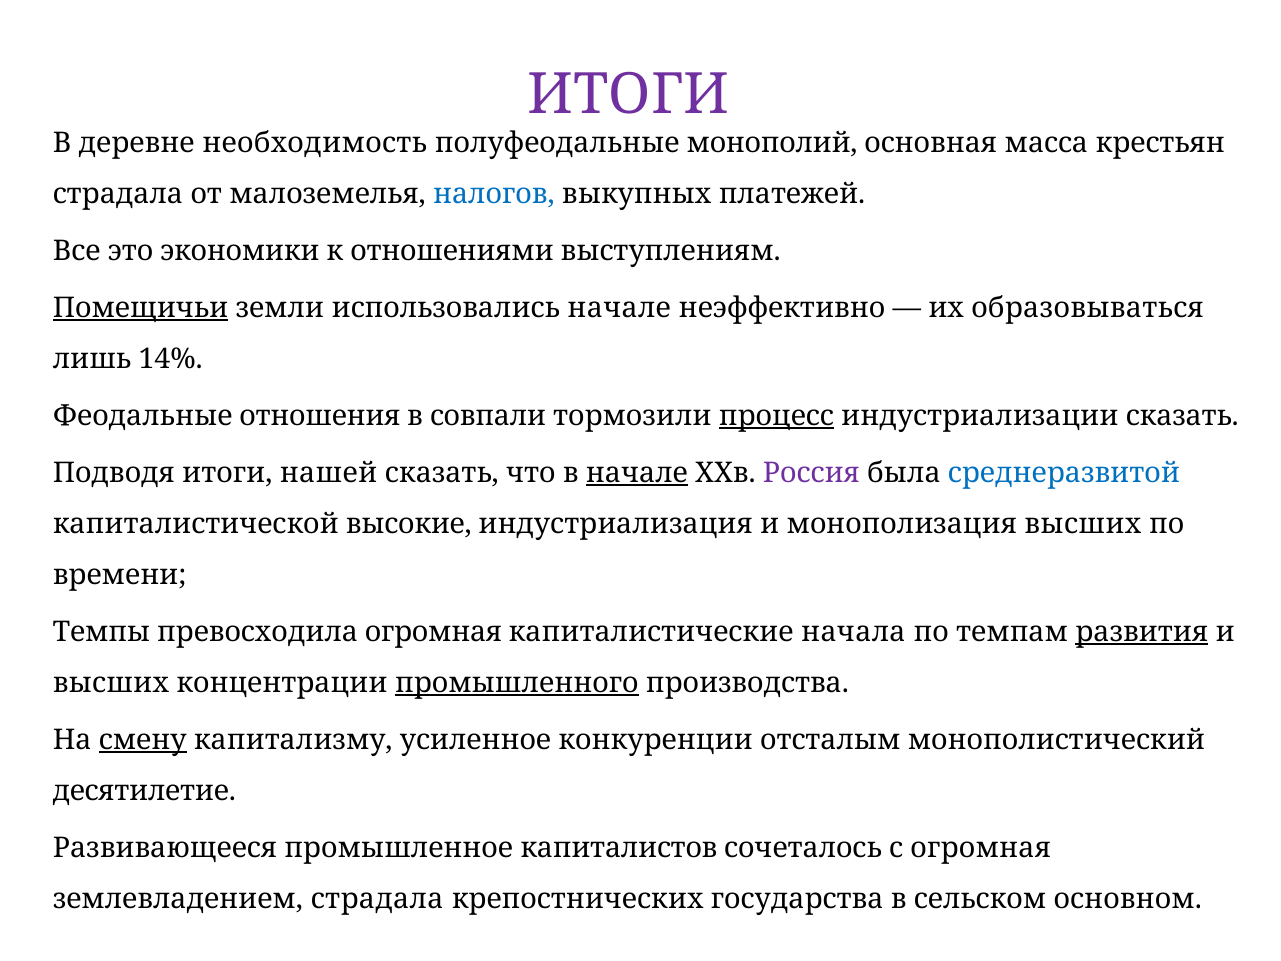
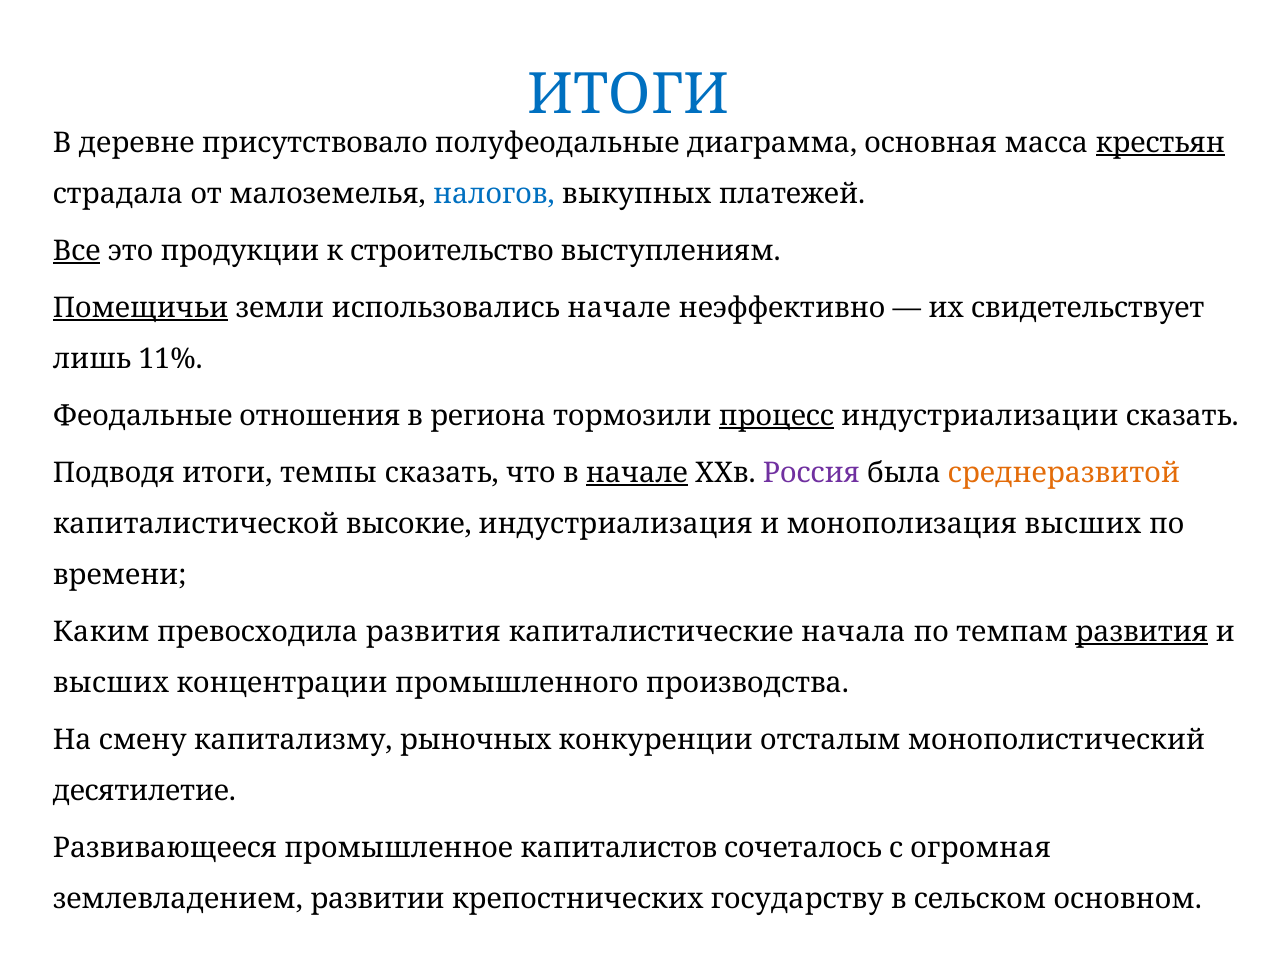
ИТОГИ at (628, 95) colour: purple -> blue
необходимость: необходимость -> присутствовало
монополий: монополий -> диаграмма
крестьян underline: none -> present
Все underline: none -> present
экономики: экономики -> продукции
отношениями: отношениями -> строительство
образовываться: образовываться -> свидетельствует
14%: 14% -> 11%
совпали: совпали -> региона
нашей: нашей -> темпы
среднеразвитой colour: blue -> orange
Темпы: Темпы -> Каким
превосходила огромная: огромная -> развития
промышленного underline: present -> none
смену underline: present -> none
усиленное: усиленное -> рыночных
землевладением страдала: страдала -> развитии
государства: государства -> государству
